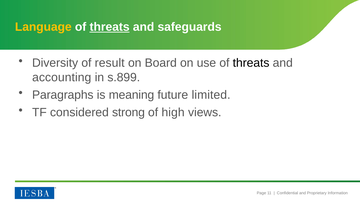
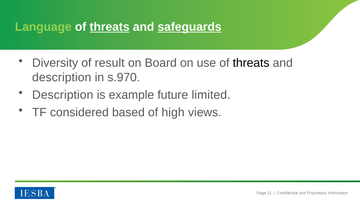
Language colour: yellow -> light green
safeguards underline: none -> present
accounting at (62, 77): accounting -> description
s.899: s.899 -> s.970
Paragraphs at (63, 95): Paragraphs -> Description
meaning: meaning -> example
strong: strong -> based
